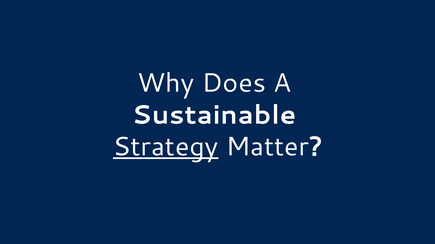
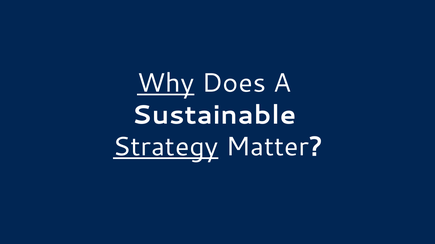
Why underline: none -> present
